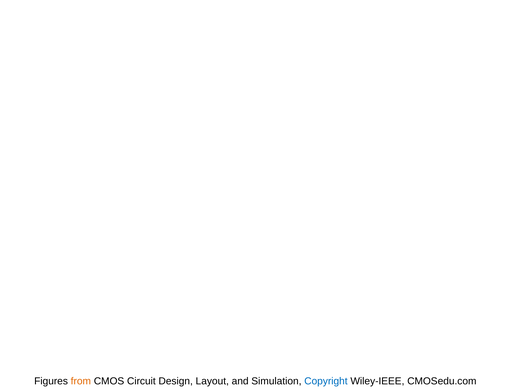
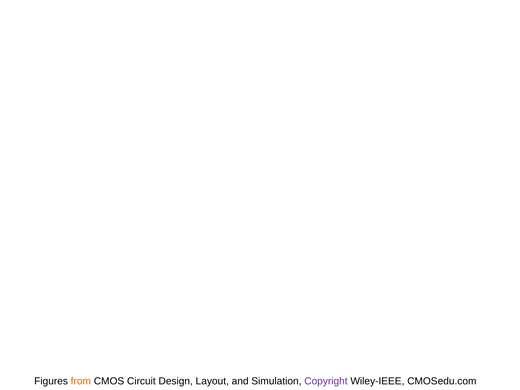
Copyright colour: blue -> purple
